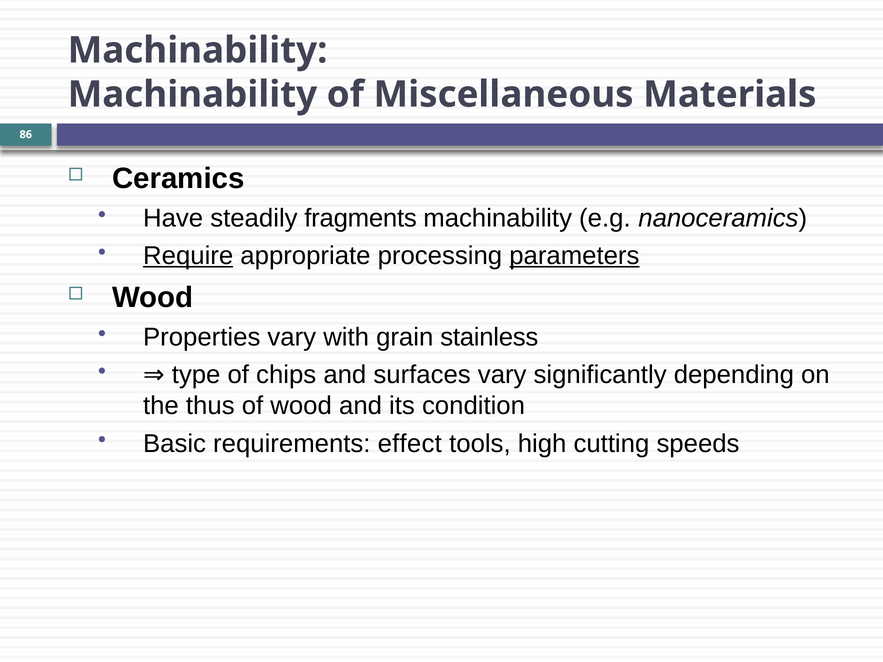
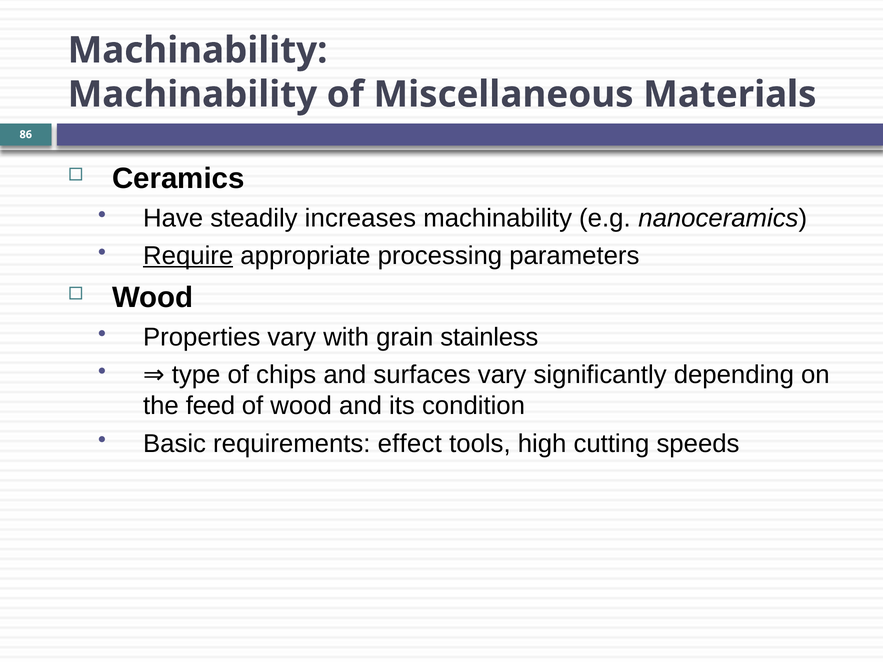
fragments: fragments -> increases
parameters underline: present -> none
thus: thus -> feed
